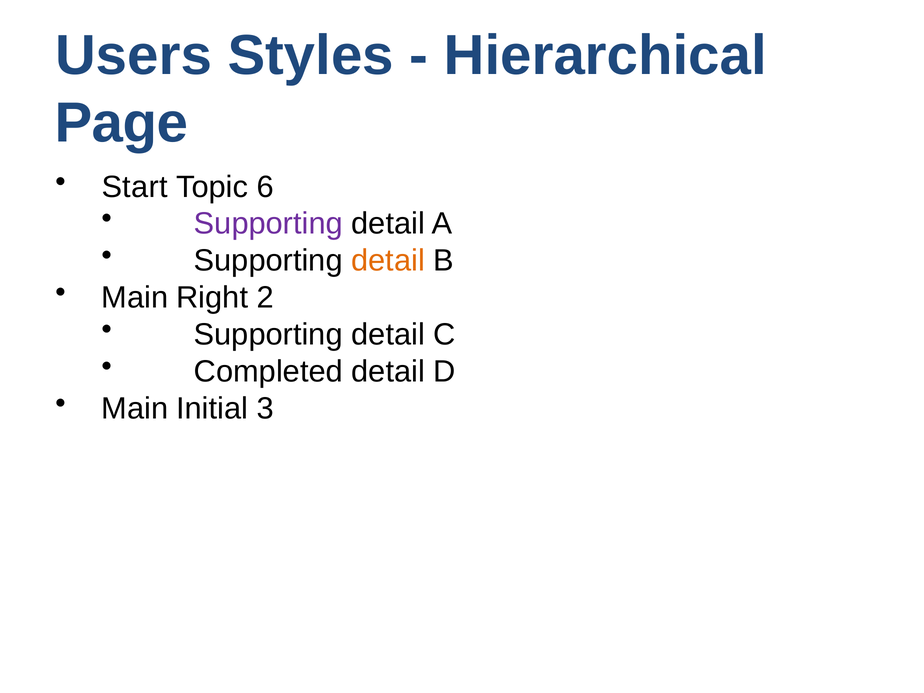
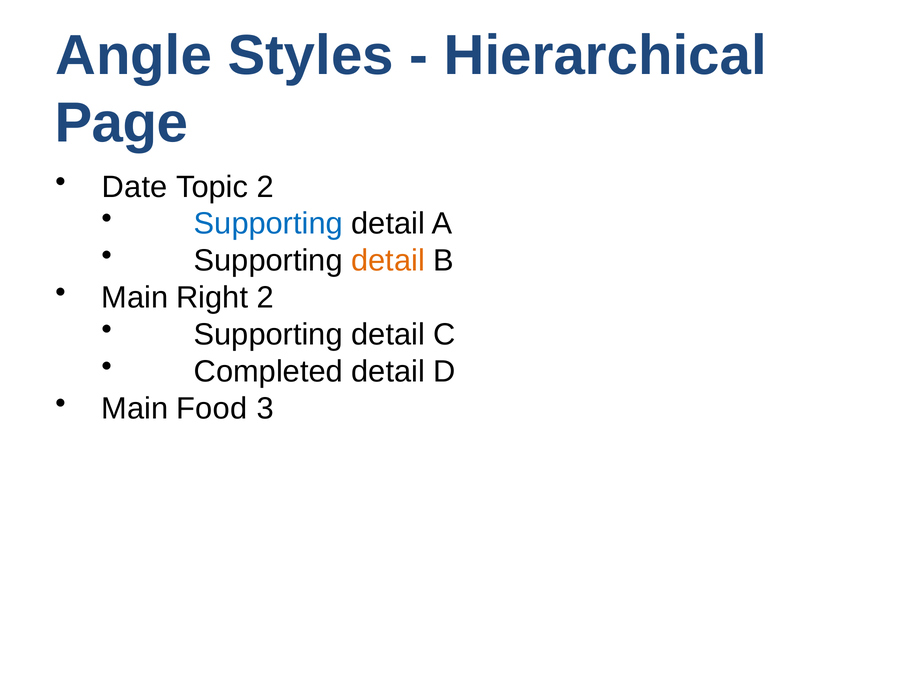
Users: Users -> Angle
Start: Start -> Date
Topic 6: 6 -> 2
Supporting at (268, 224) colour: purple -> blue
Initial: Initial -> Food
